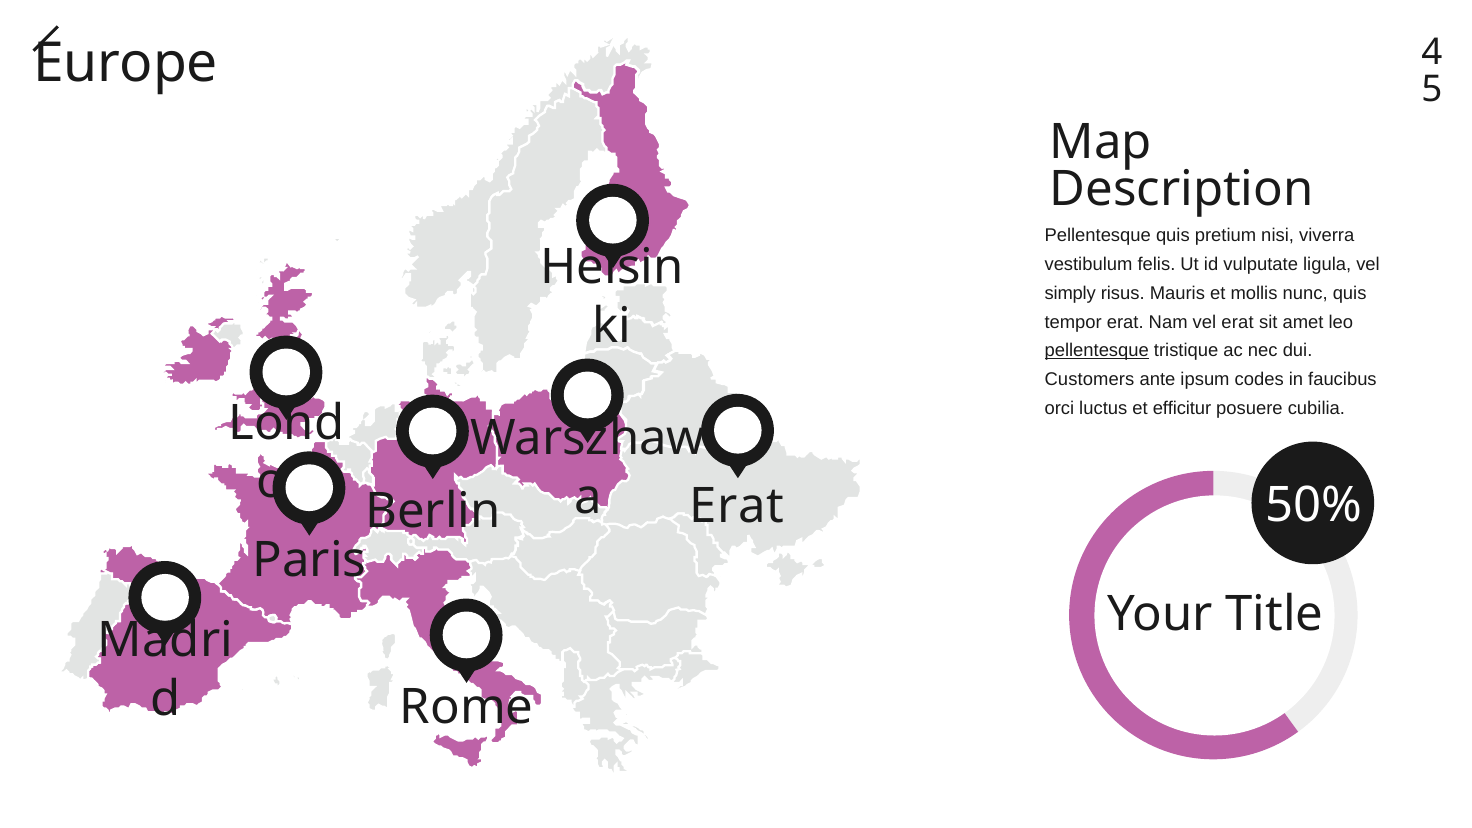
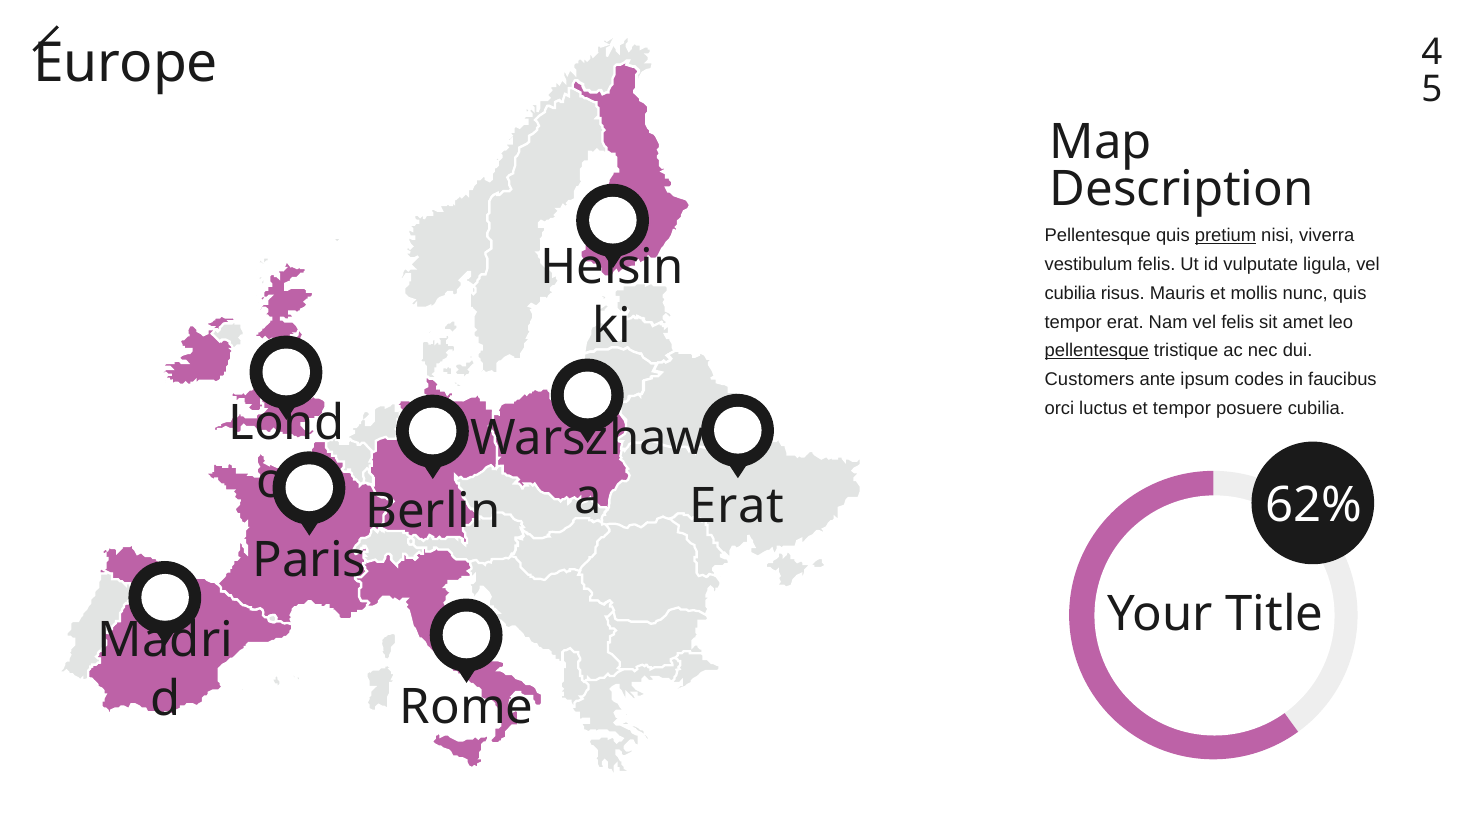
pretium underline: none -> present
simply at (1070, 293): simply -> cubilia
vel erat: erat -> felis
et efficitur: efficitur -> tempor
50%: 50% -> 62%
